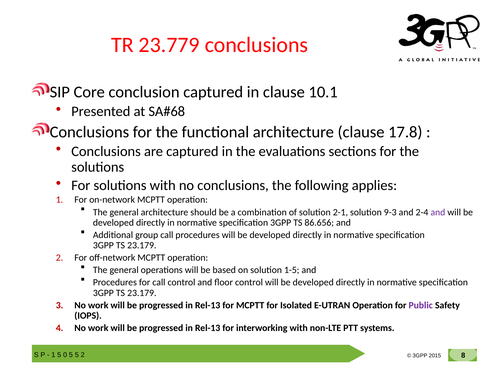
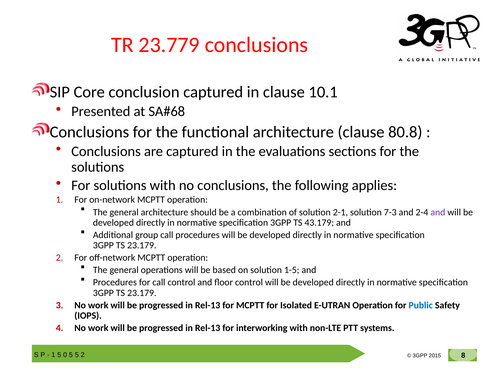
17.8: 17.8 -> 80.8
9-3: 9-3 -> 7-3
86.656: 86.656 -> 43.179
Public colour: purple -> blue
